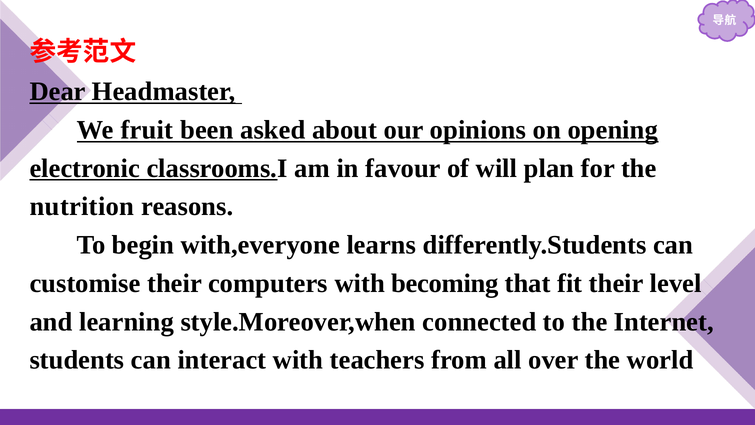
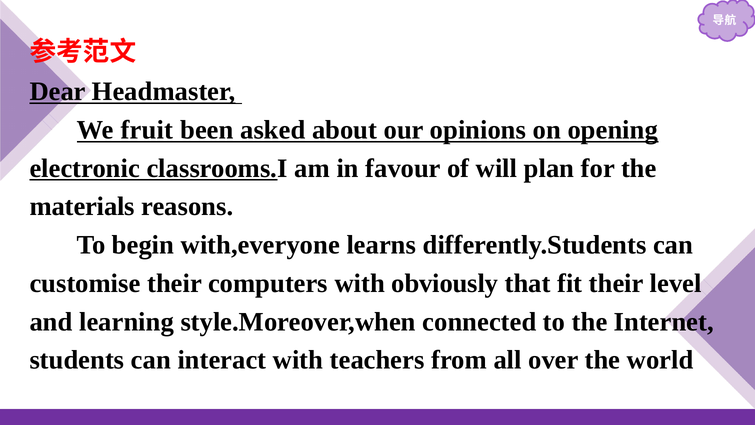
nutrition: nutrition -> materials
becoming: becoming -> obviously
